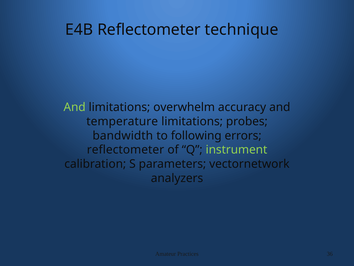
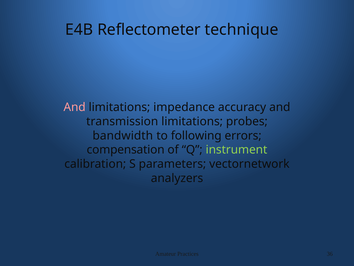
And at (75, 107) colour: light green -> pink
overwhelm: overwhelm -> impedance
temperature: temperature -> transmission
reflectometer at (125, 150): reflectometer -> compensation
